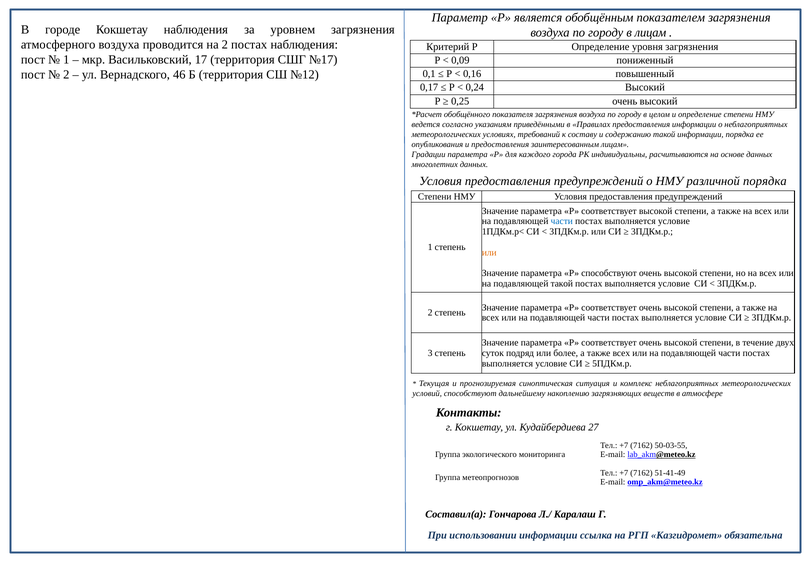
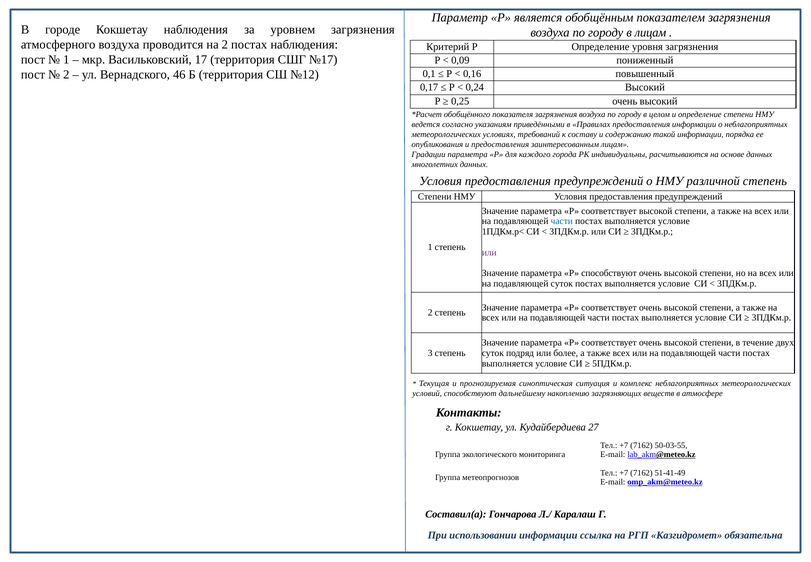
различной порядка: порядка -> степень
или at (489, 252) colour: orange -> purple
подавляющей такой: такой -> суток
